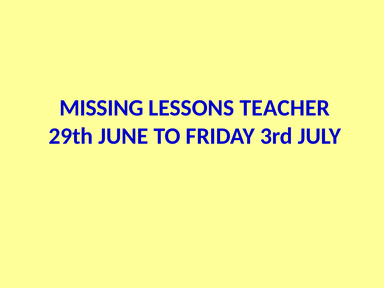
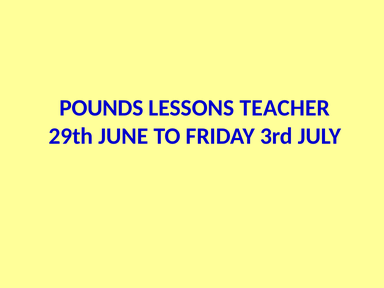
MISSING: MISSING -> POUNDS
